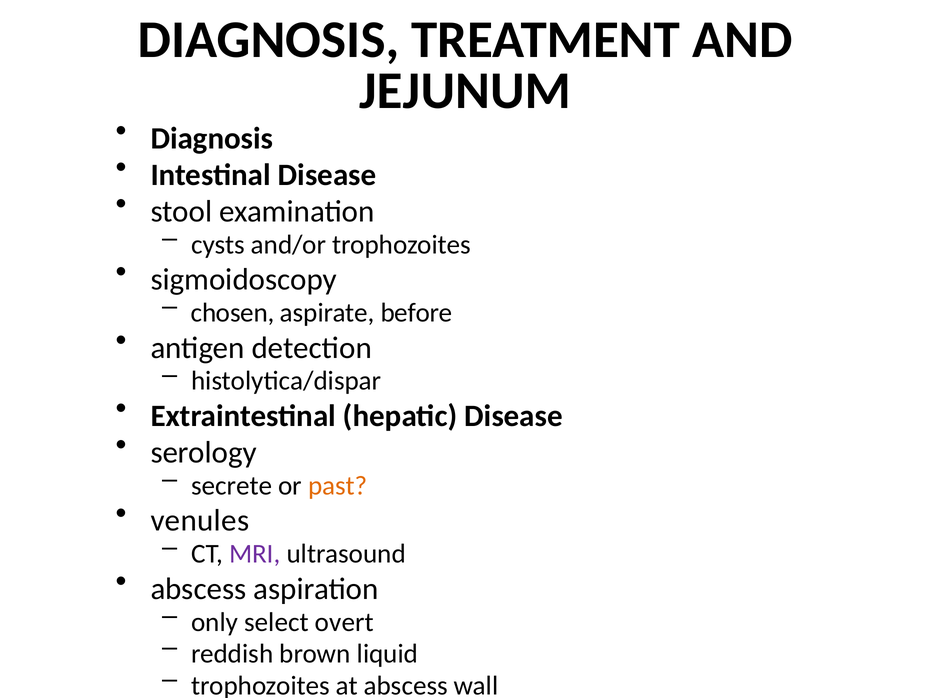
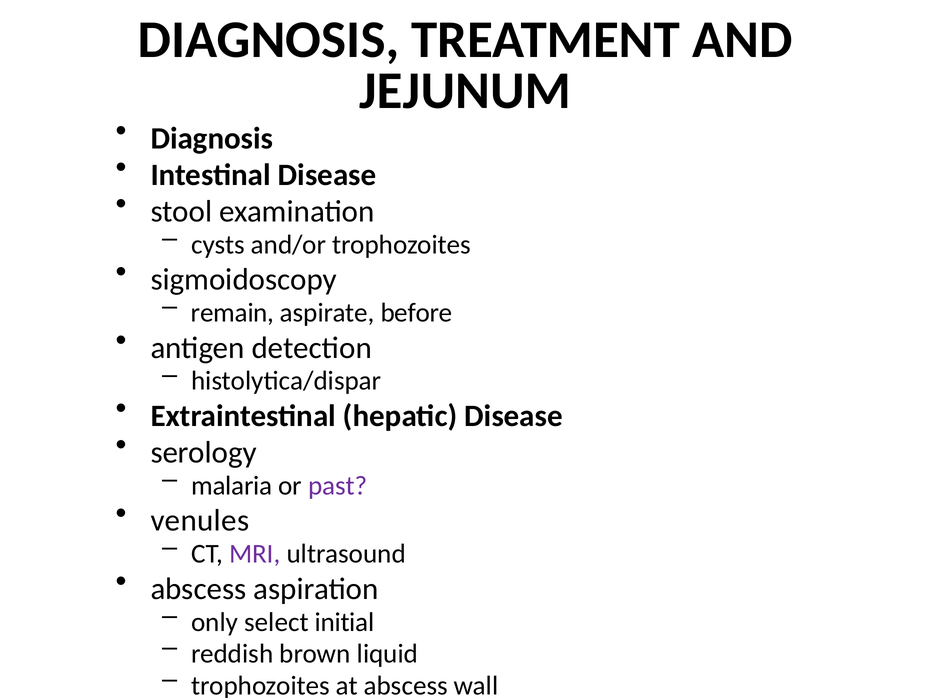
chosen: chosen -> remain
secrete: secrete -> malaria
past colour: orange -> purple
overt: overt -> initial
